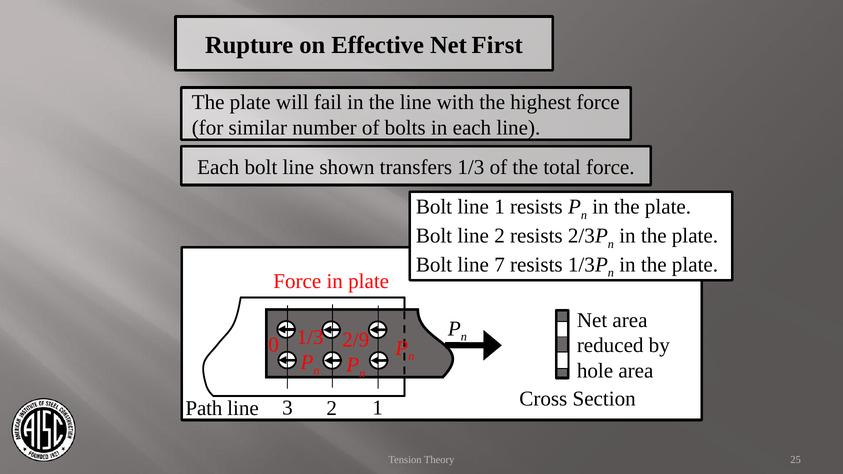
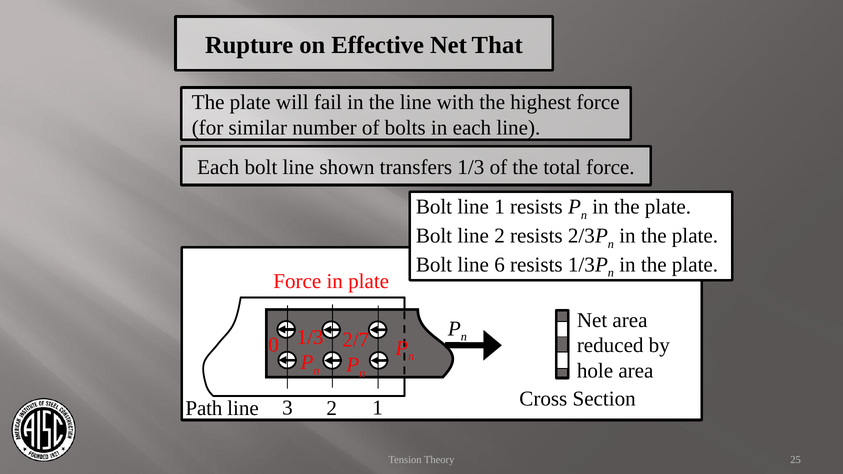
First: First -> That
7: 7 -> 6
2/9: 2/9 -> 2/7
